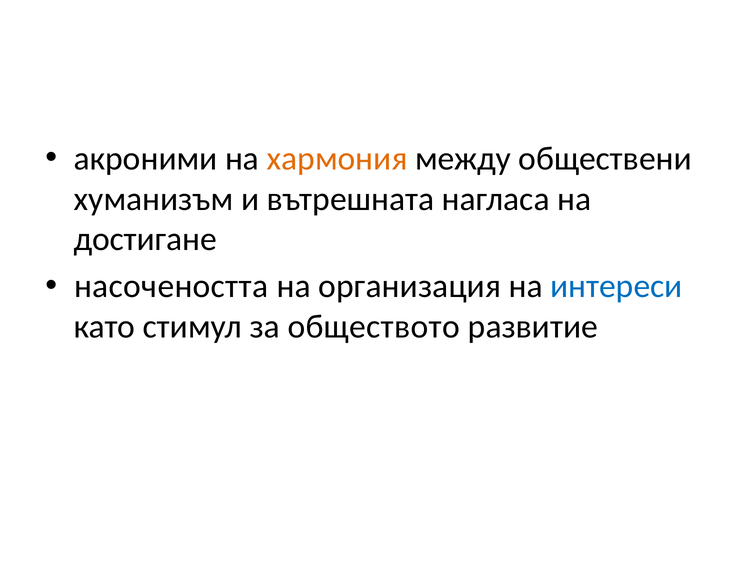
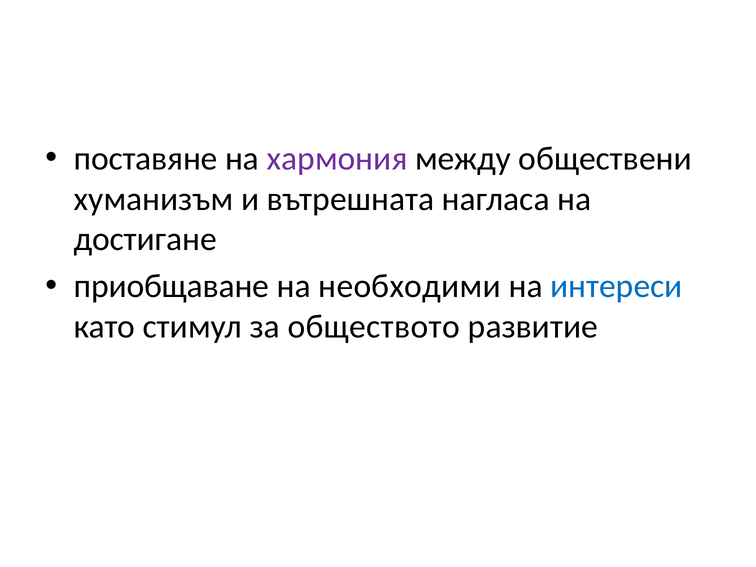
акроними: акроними -> поставяне
хармония colour: orange -> purple
насочеността: насочеността -> приобщаване
организация: организация -> необходими
